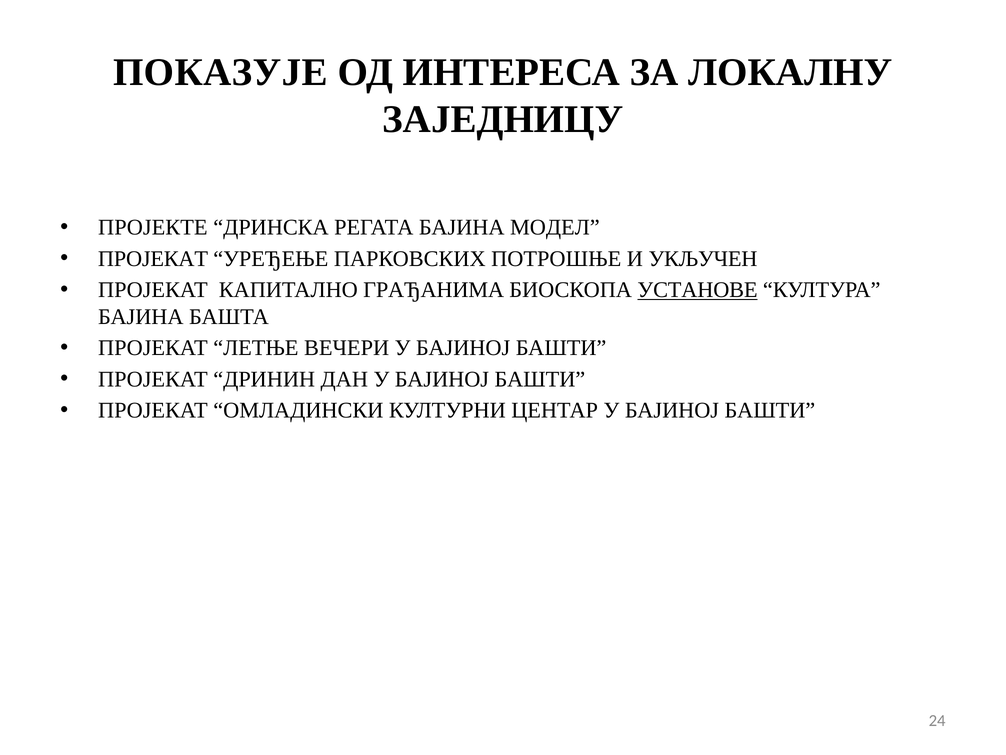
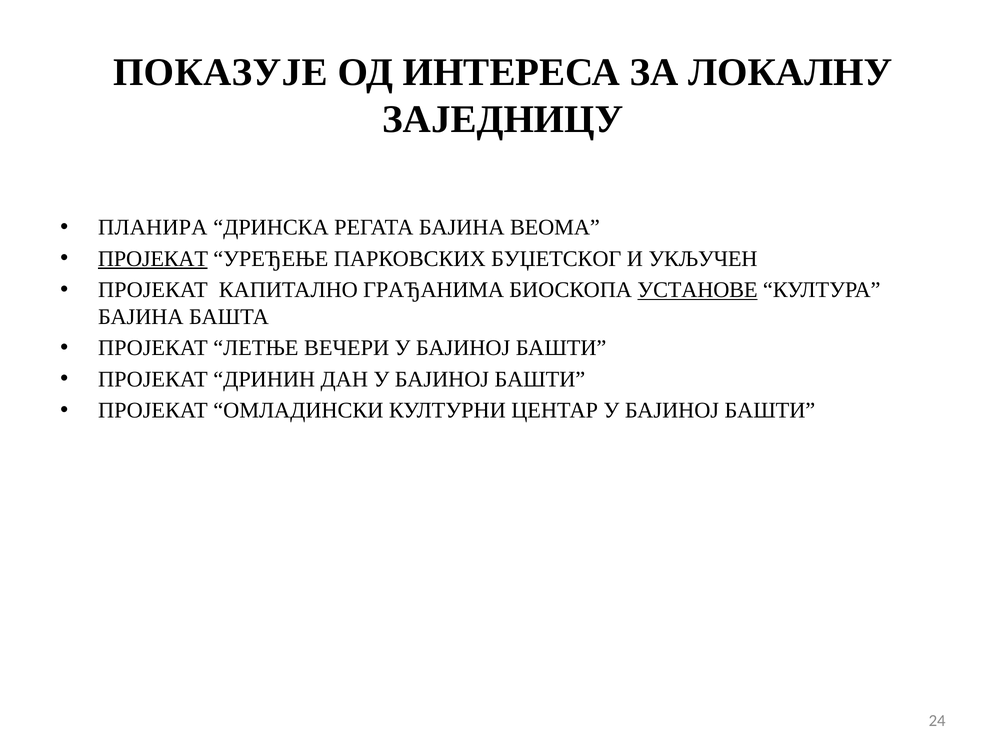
ПРОЈЕКТЕ: ПРОЈЕКТЕ -> ПЛАНИРА
МОДЕЛ: МОДЕЛ -> ВЕОМА
ПРОЈЕКАТ at (153, 259) underline: none -> present
ПОТРОШЊЕ: ПОТРОШЊЕ -> БУЏЕТСКОГ
